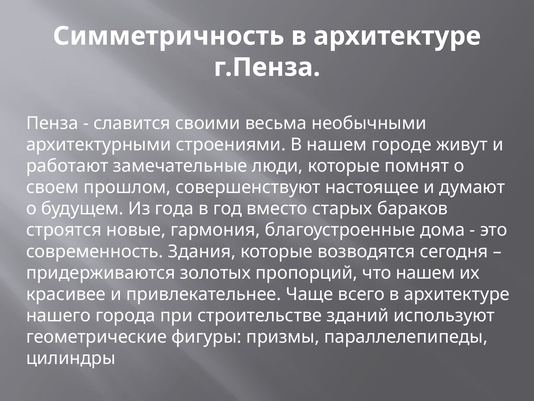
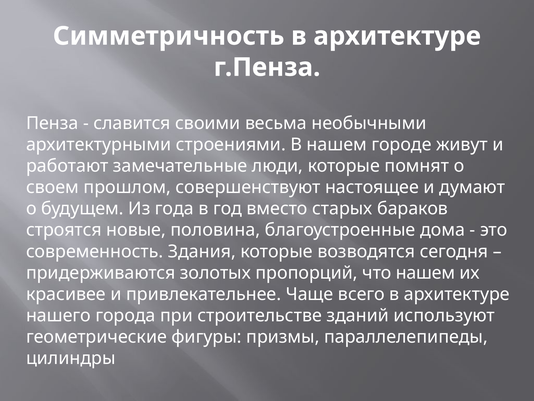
гармония: гармония -> половина
